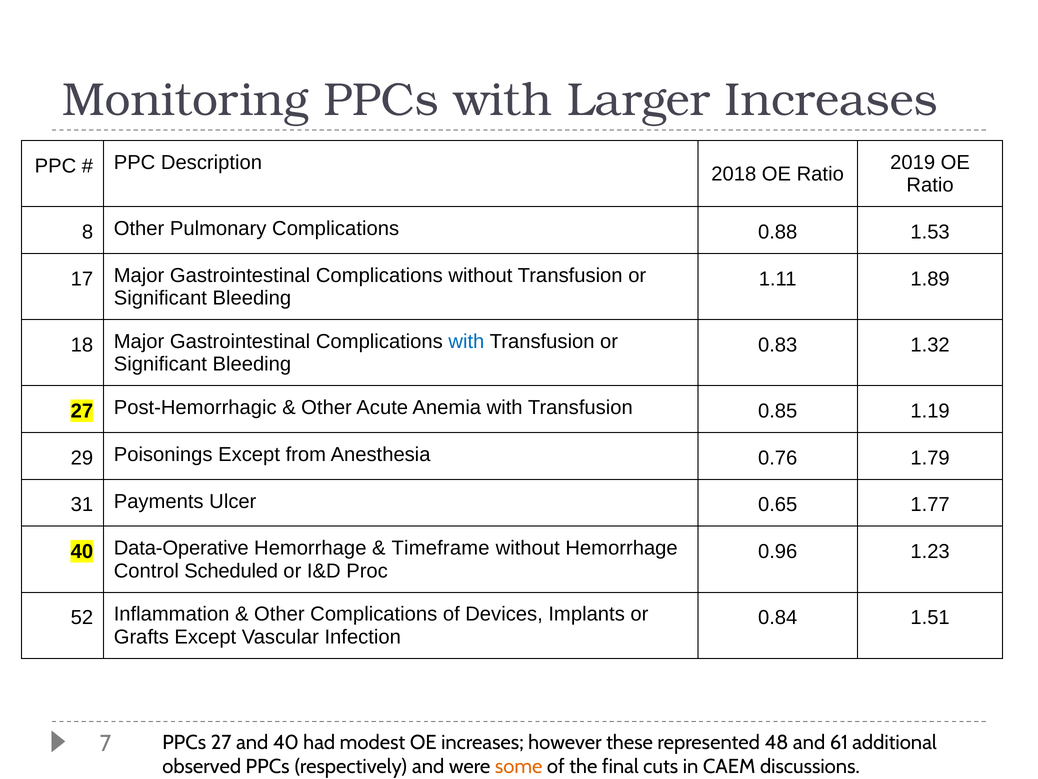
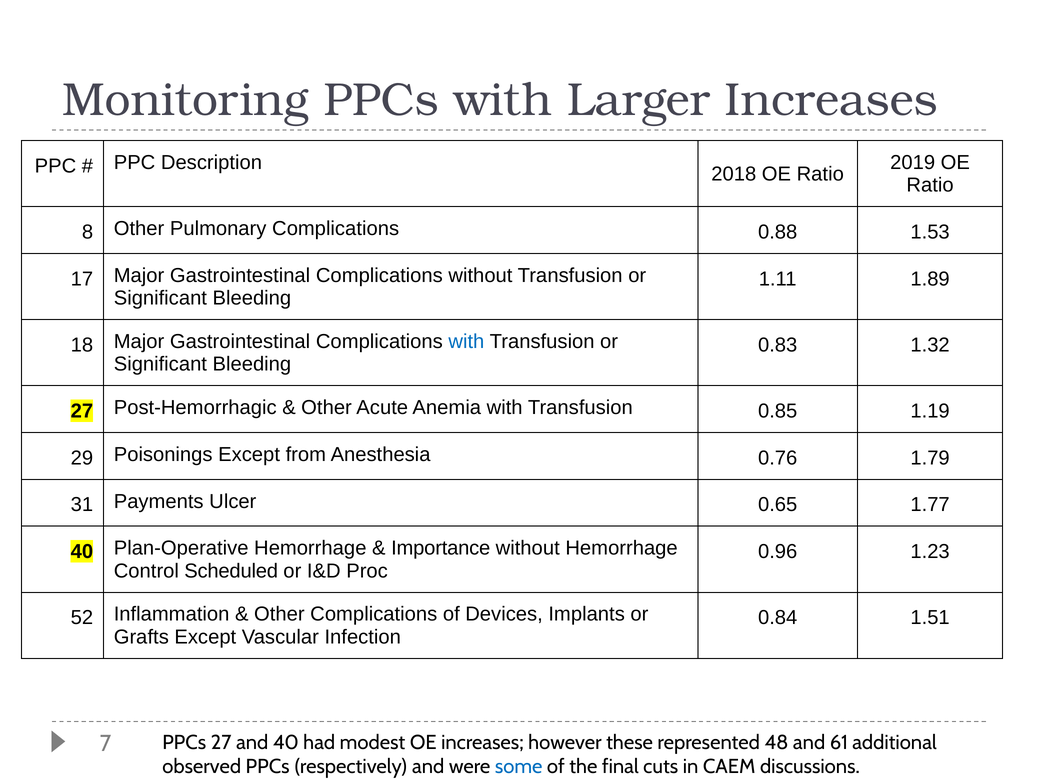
Data-Operative: Data-Operative -> Plan-Operative
Timeframe: Timeframe -> Importance
some colour: orange -> blue
